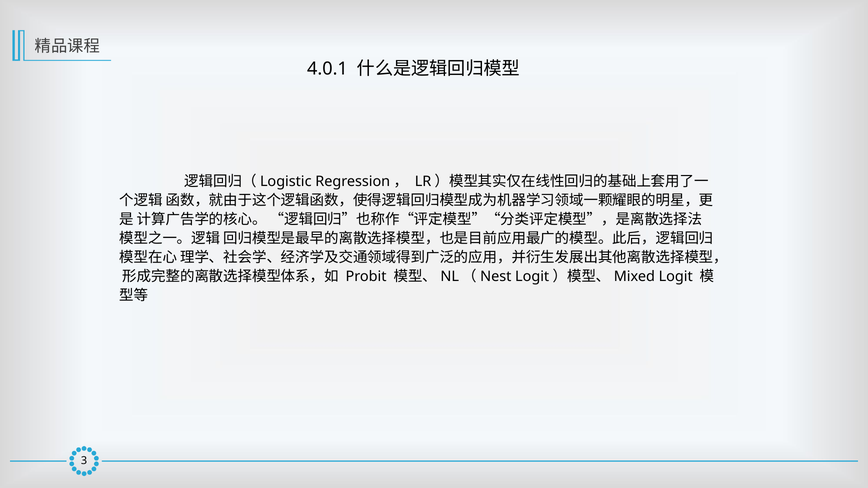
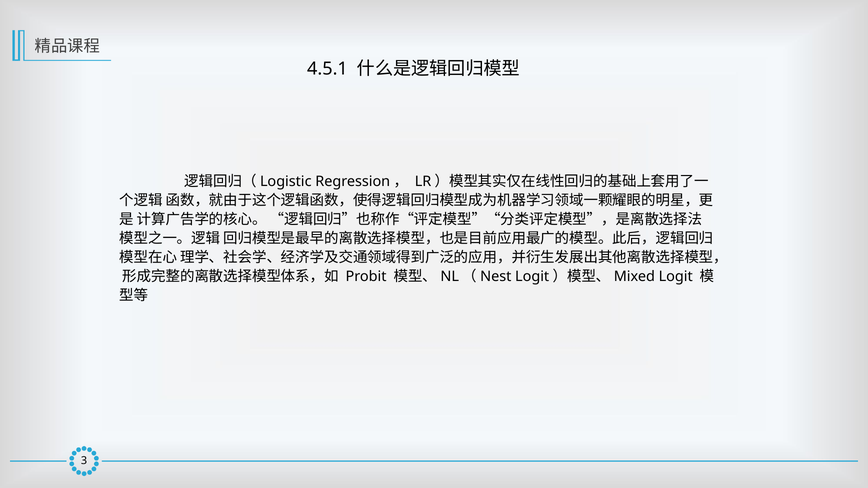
4.0.1: 4.0.1 -> 4.5.1
